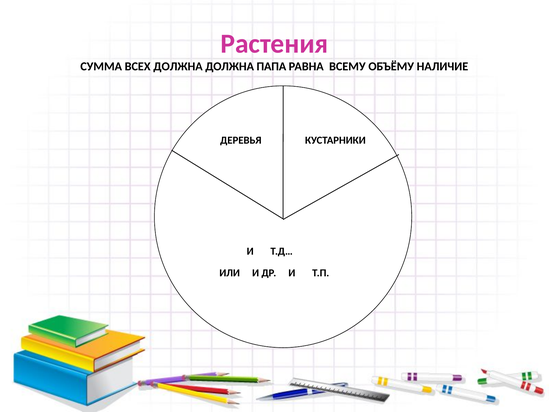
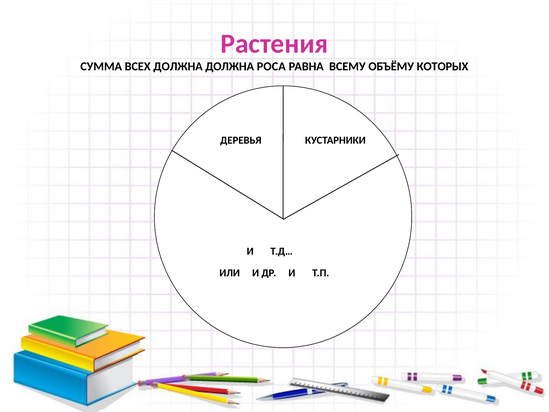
ПАПА: ПАПА -> РОСА
НАЛИЧИЕ: НАЛИЧИЕ -> КОТОРЫХ
